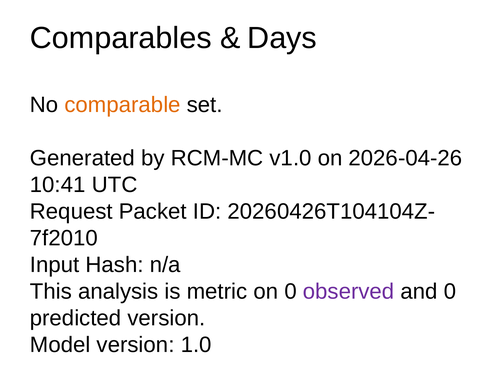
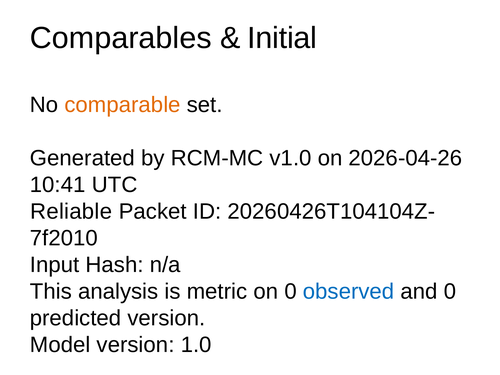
Days: Days -> Initial
Request: Request -> Reliable
observed colour: purple -> blue
